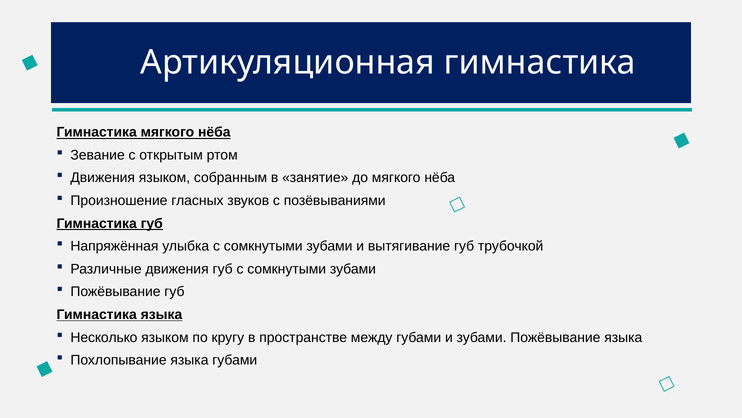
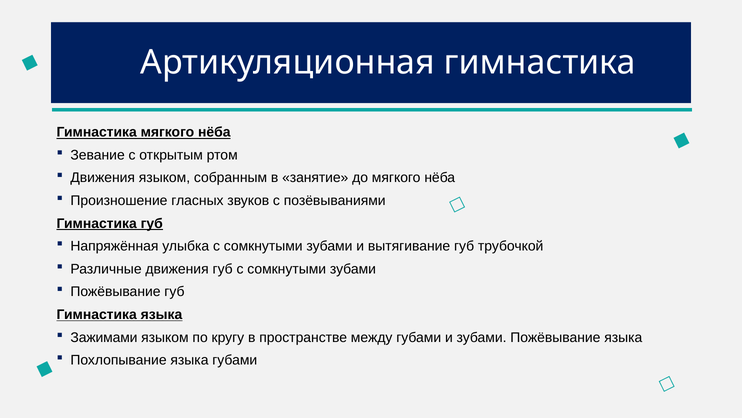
Несколько: Несколько -> Зажимами
